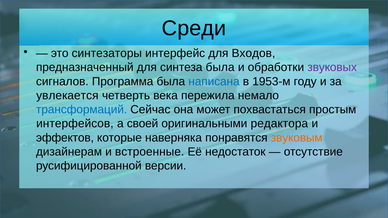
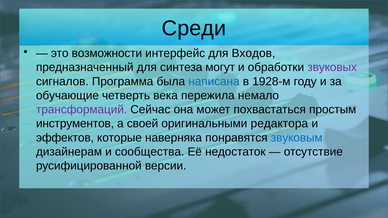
синтезаторы: синтезаторы -> возможности
синтеза была: была -> могут
1953-м: 1953-м -> 1928-м
увлекается: увлекается -> обучающие
трансформаций colour: blue -> purple
интерфейсов: интерфейсов -> инструментов
звуковым colour: orange -> blue
встроенные: встроенные -> сообщества
